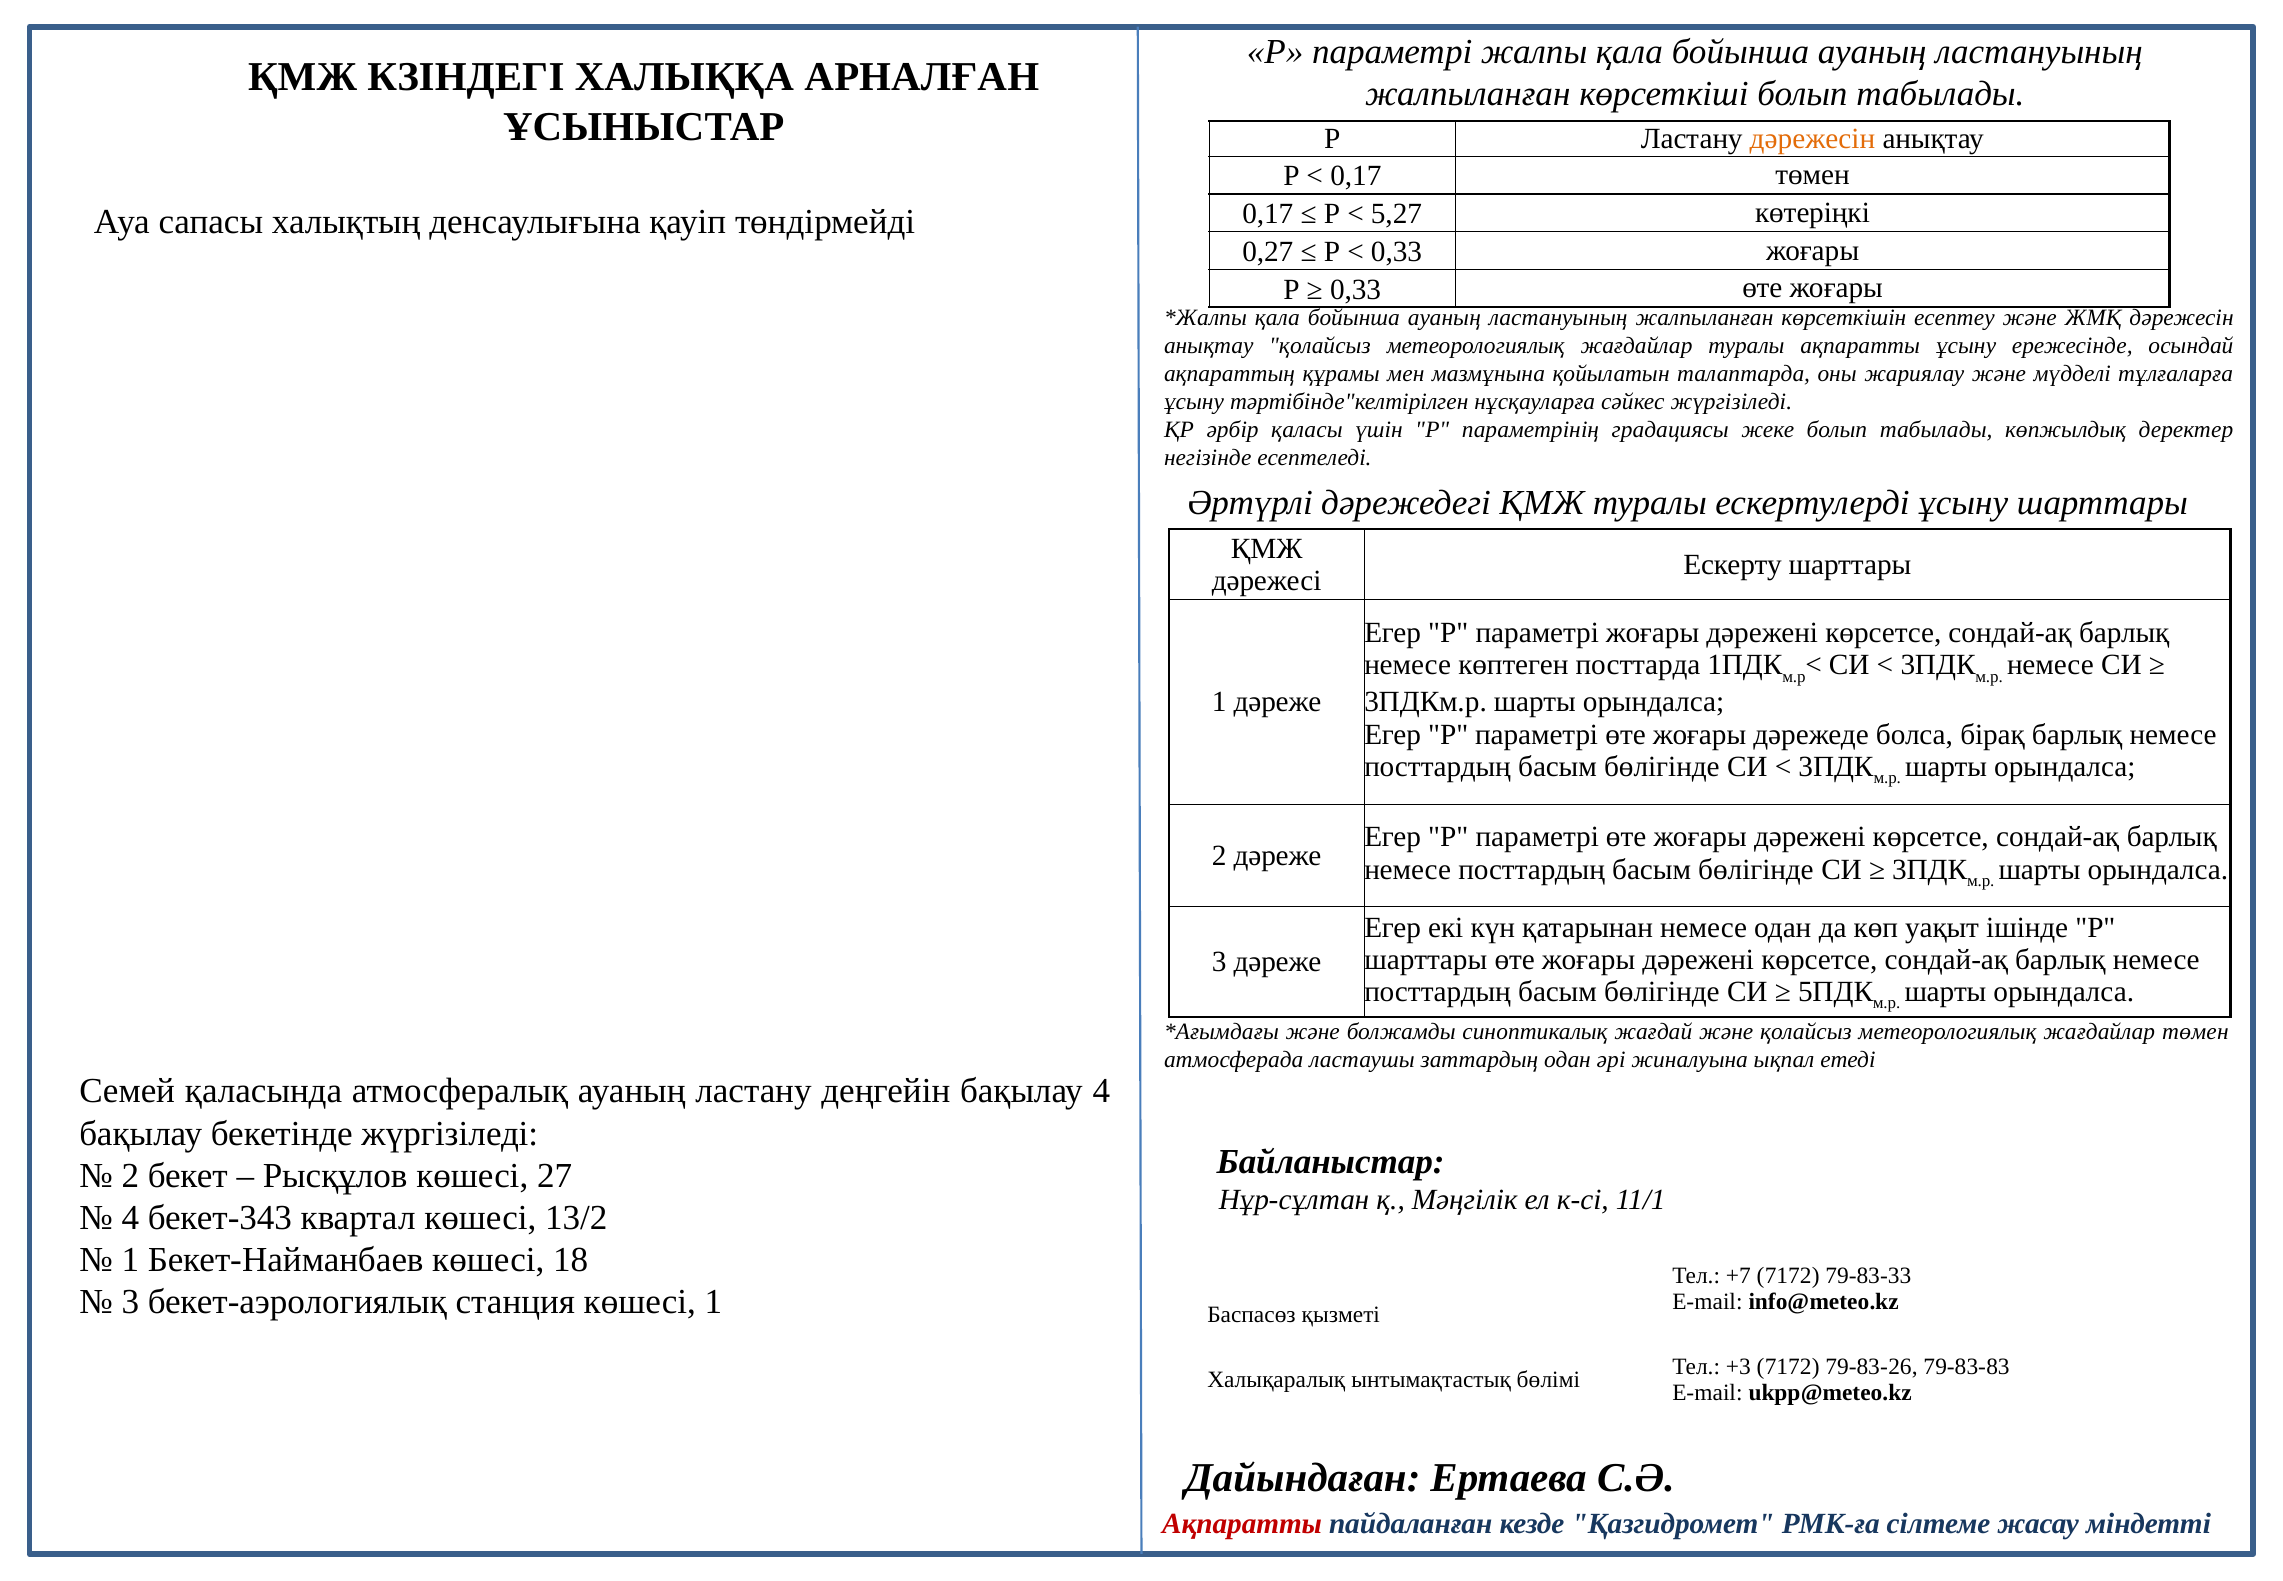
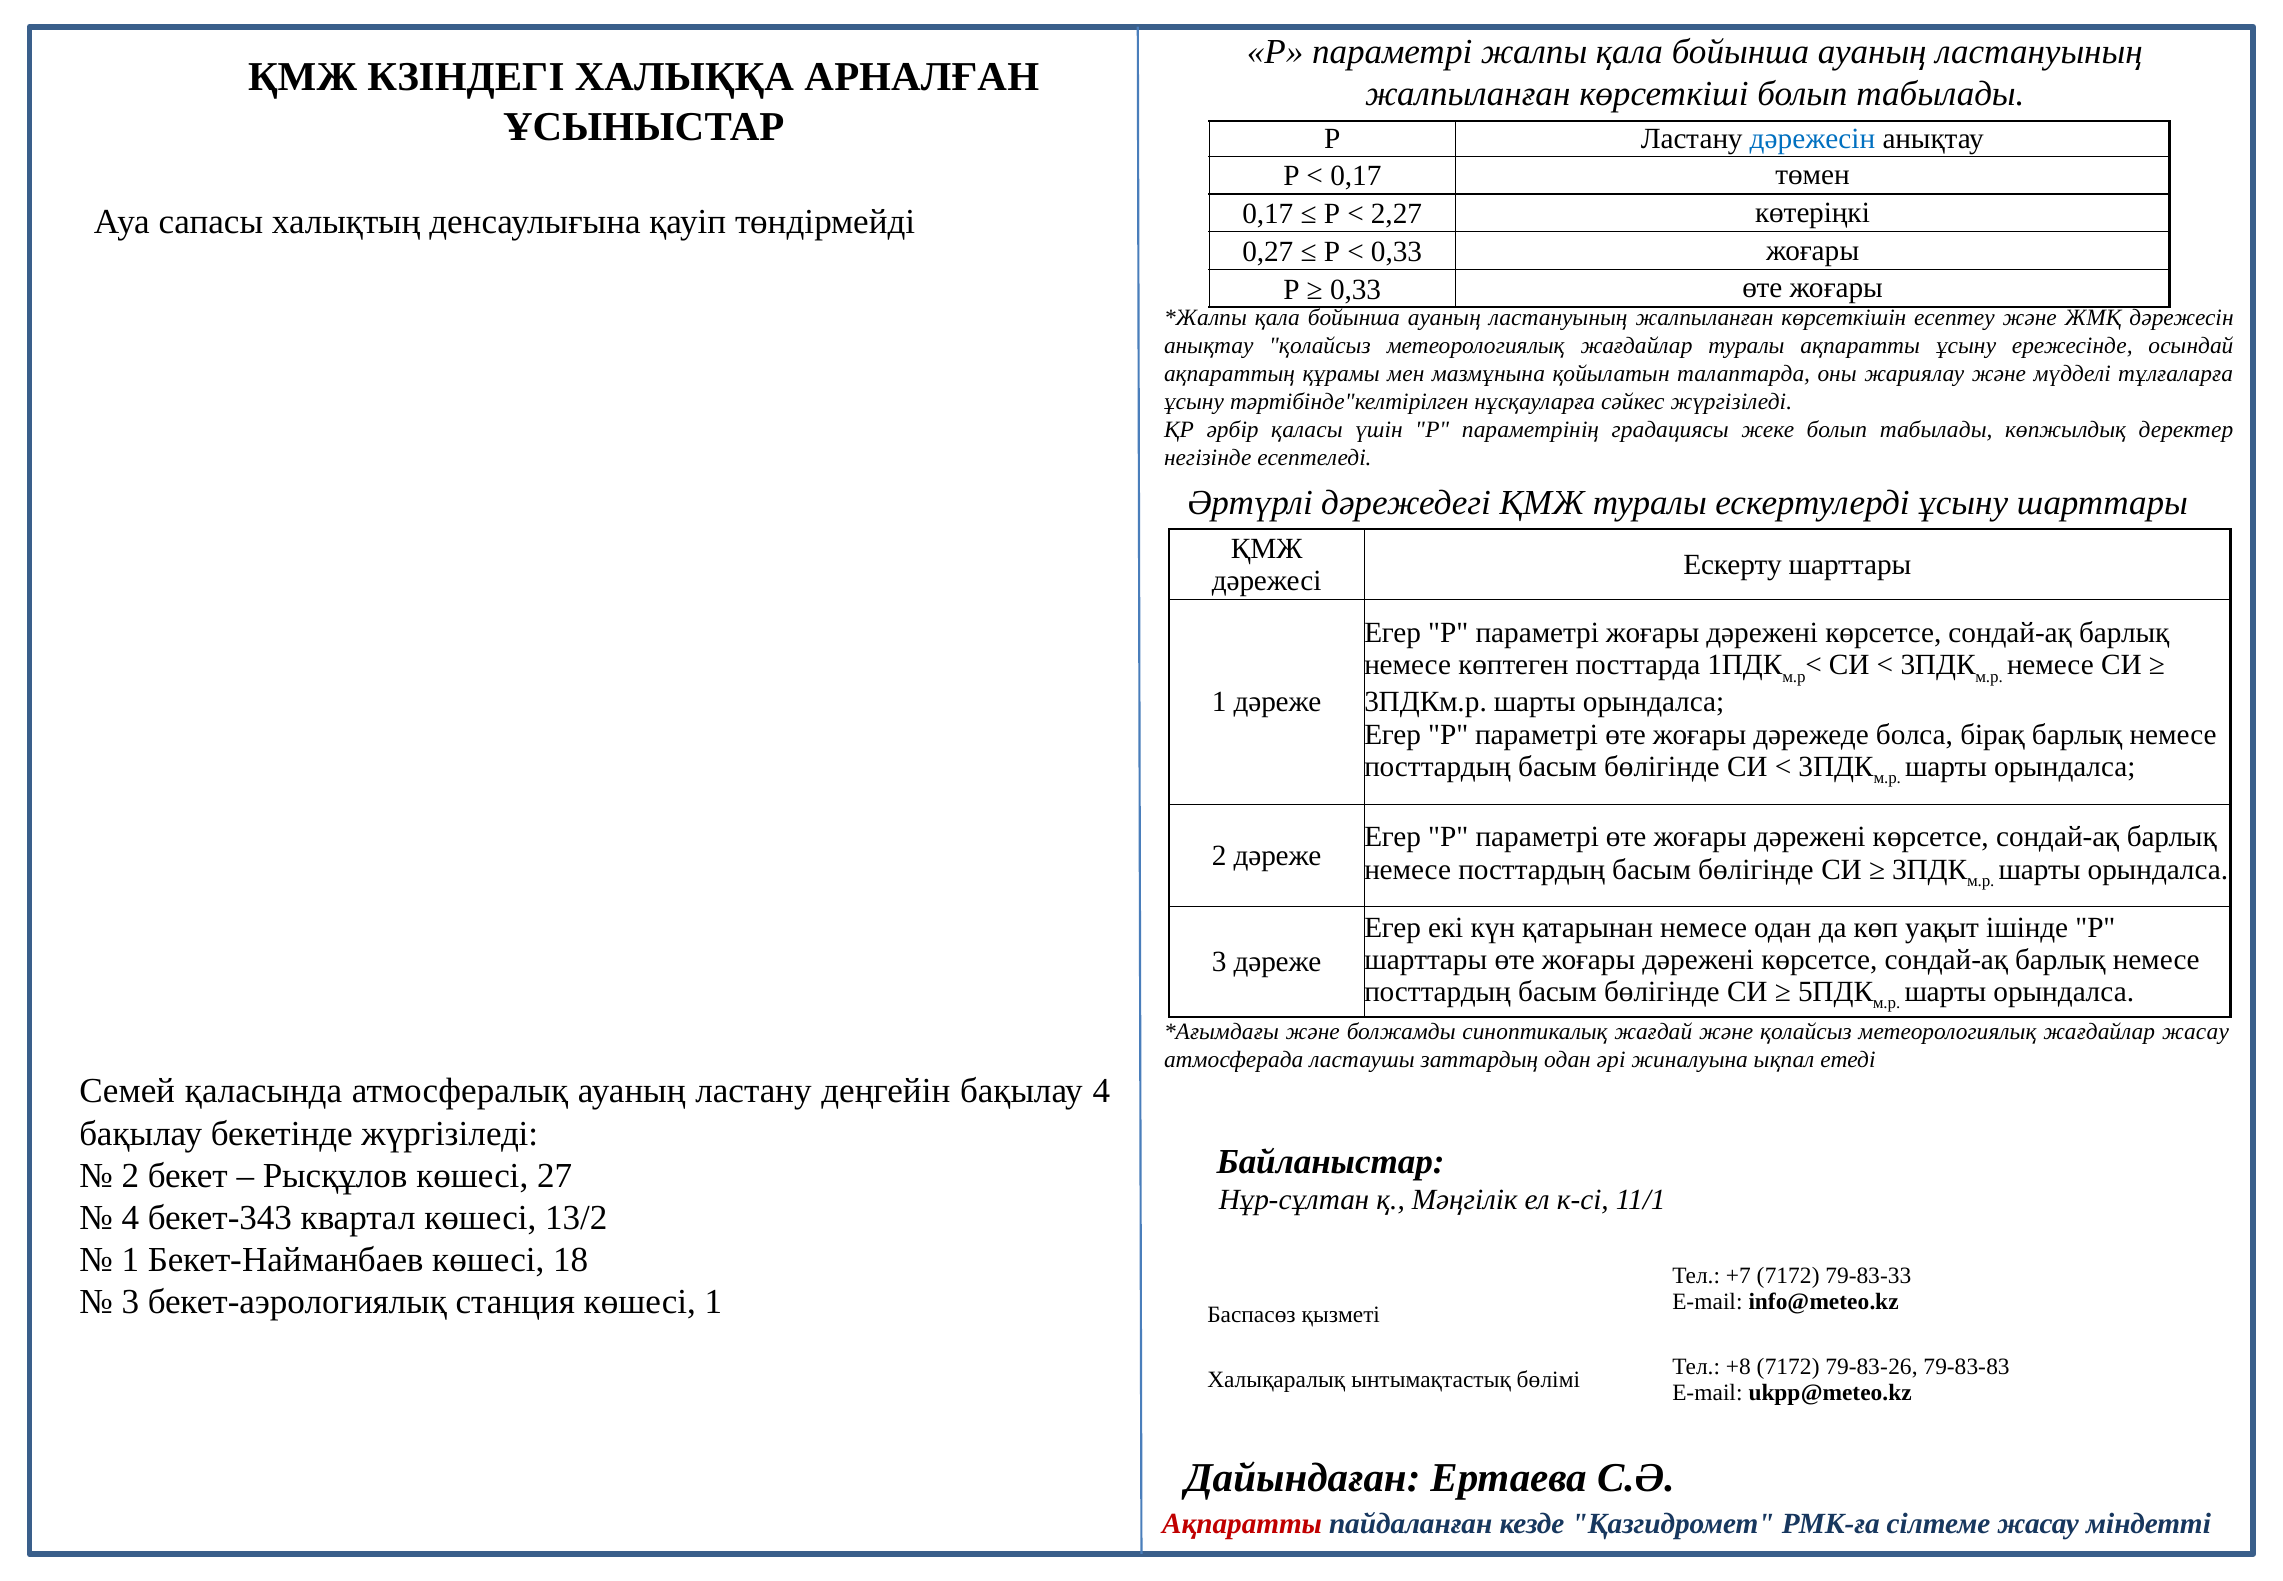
дәрежесін at (1812, 139) colour: orange -> blue
5,27: 5,27 -> 2,27
жағдайлар төмен: төмен -> жасау
+3: +3 -> +8
